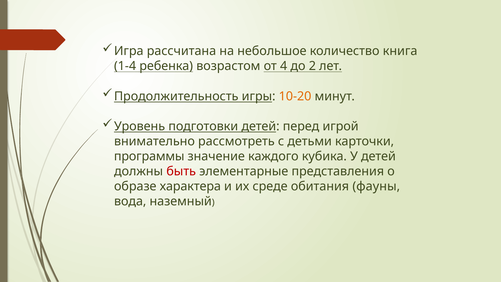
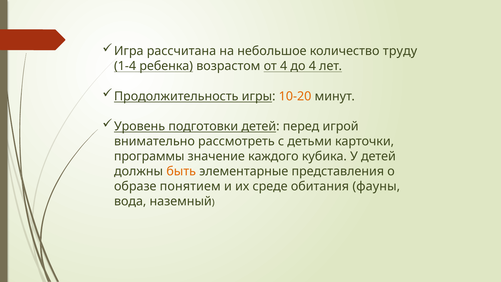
книга: книга -> труду
до 2: 2 -> 4
быть colour: red -> orange
характера: характера -> понятием
